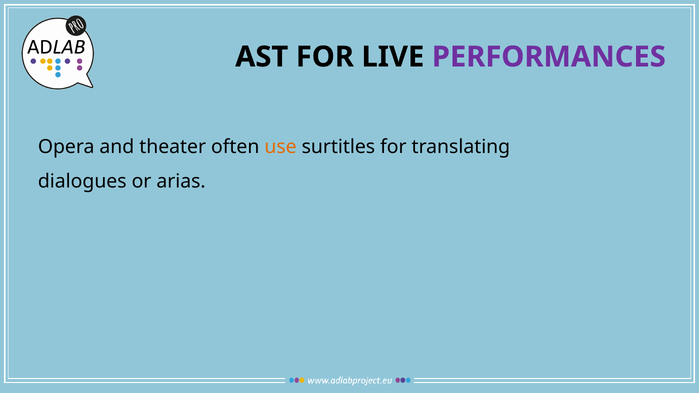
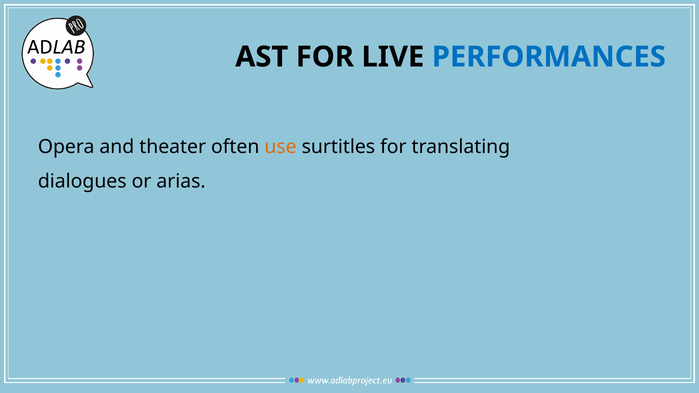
PERFORMANCES colour: purple -> blue
